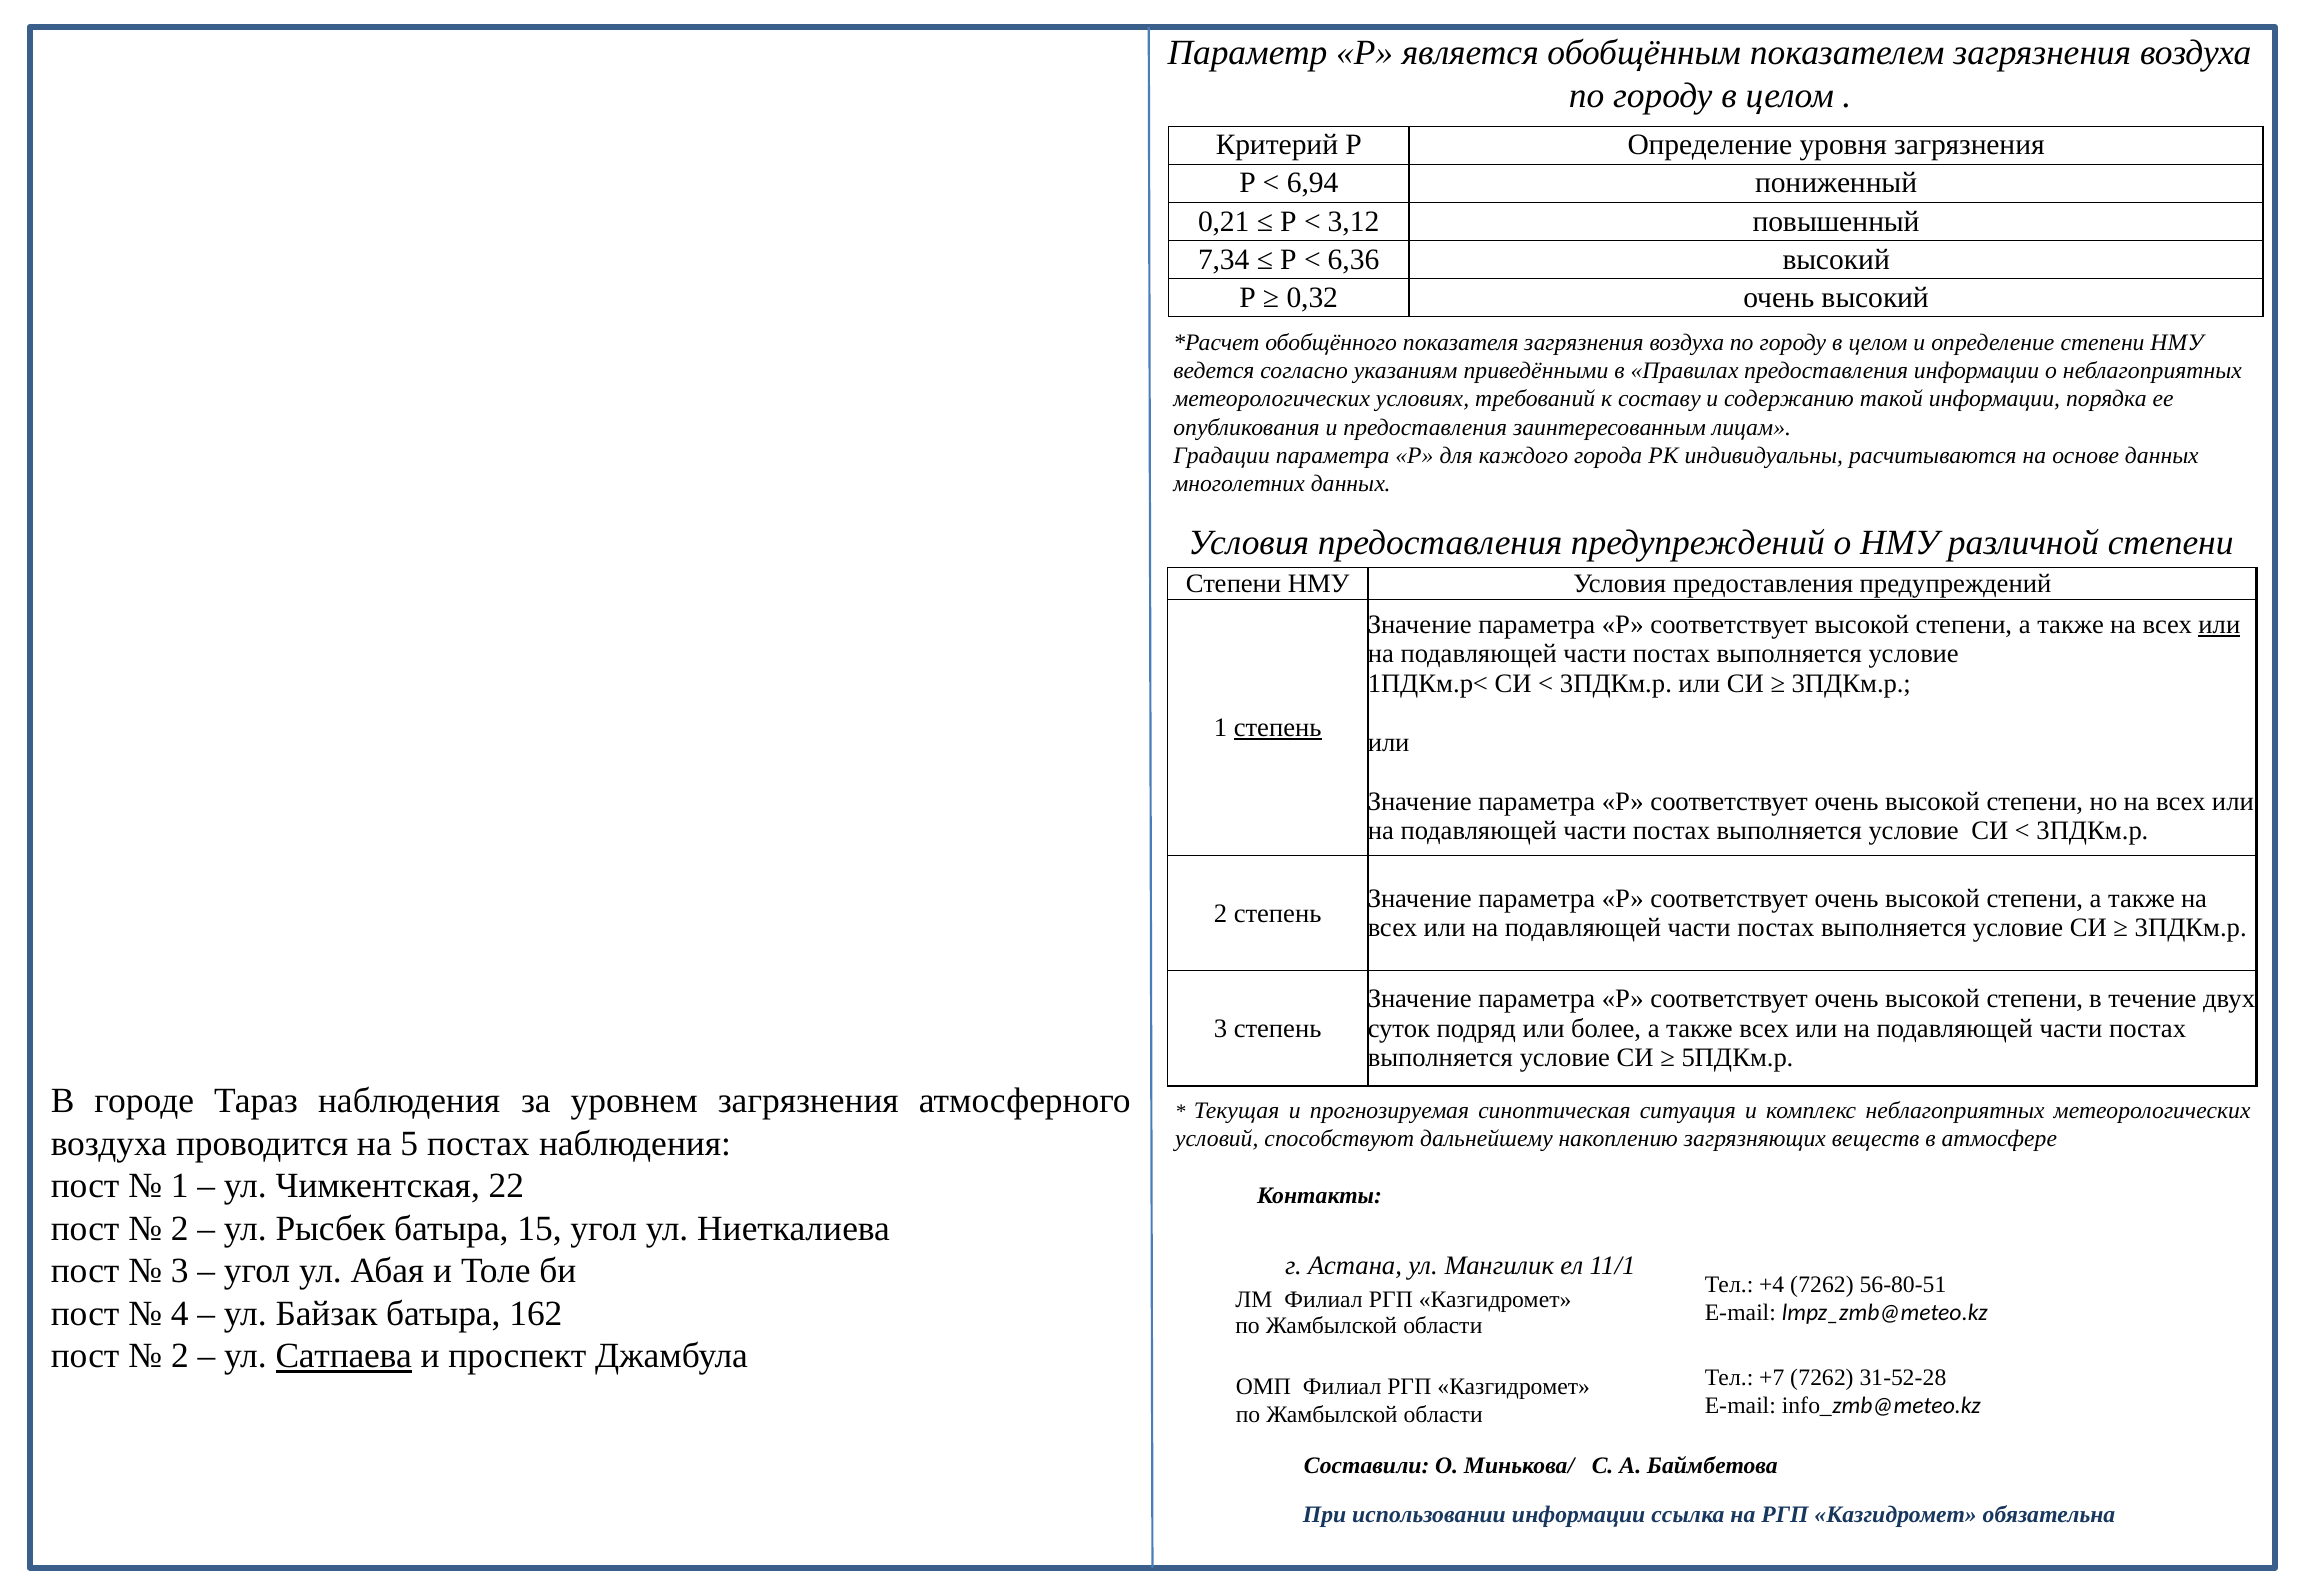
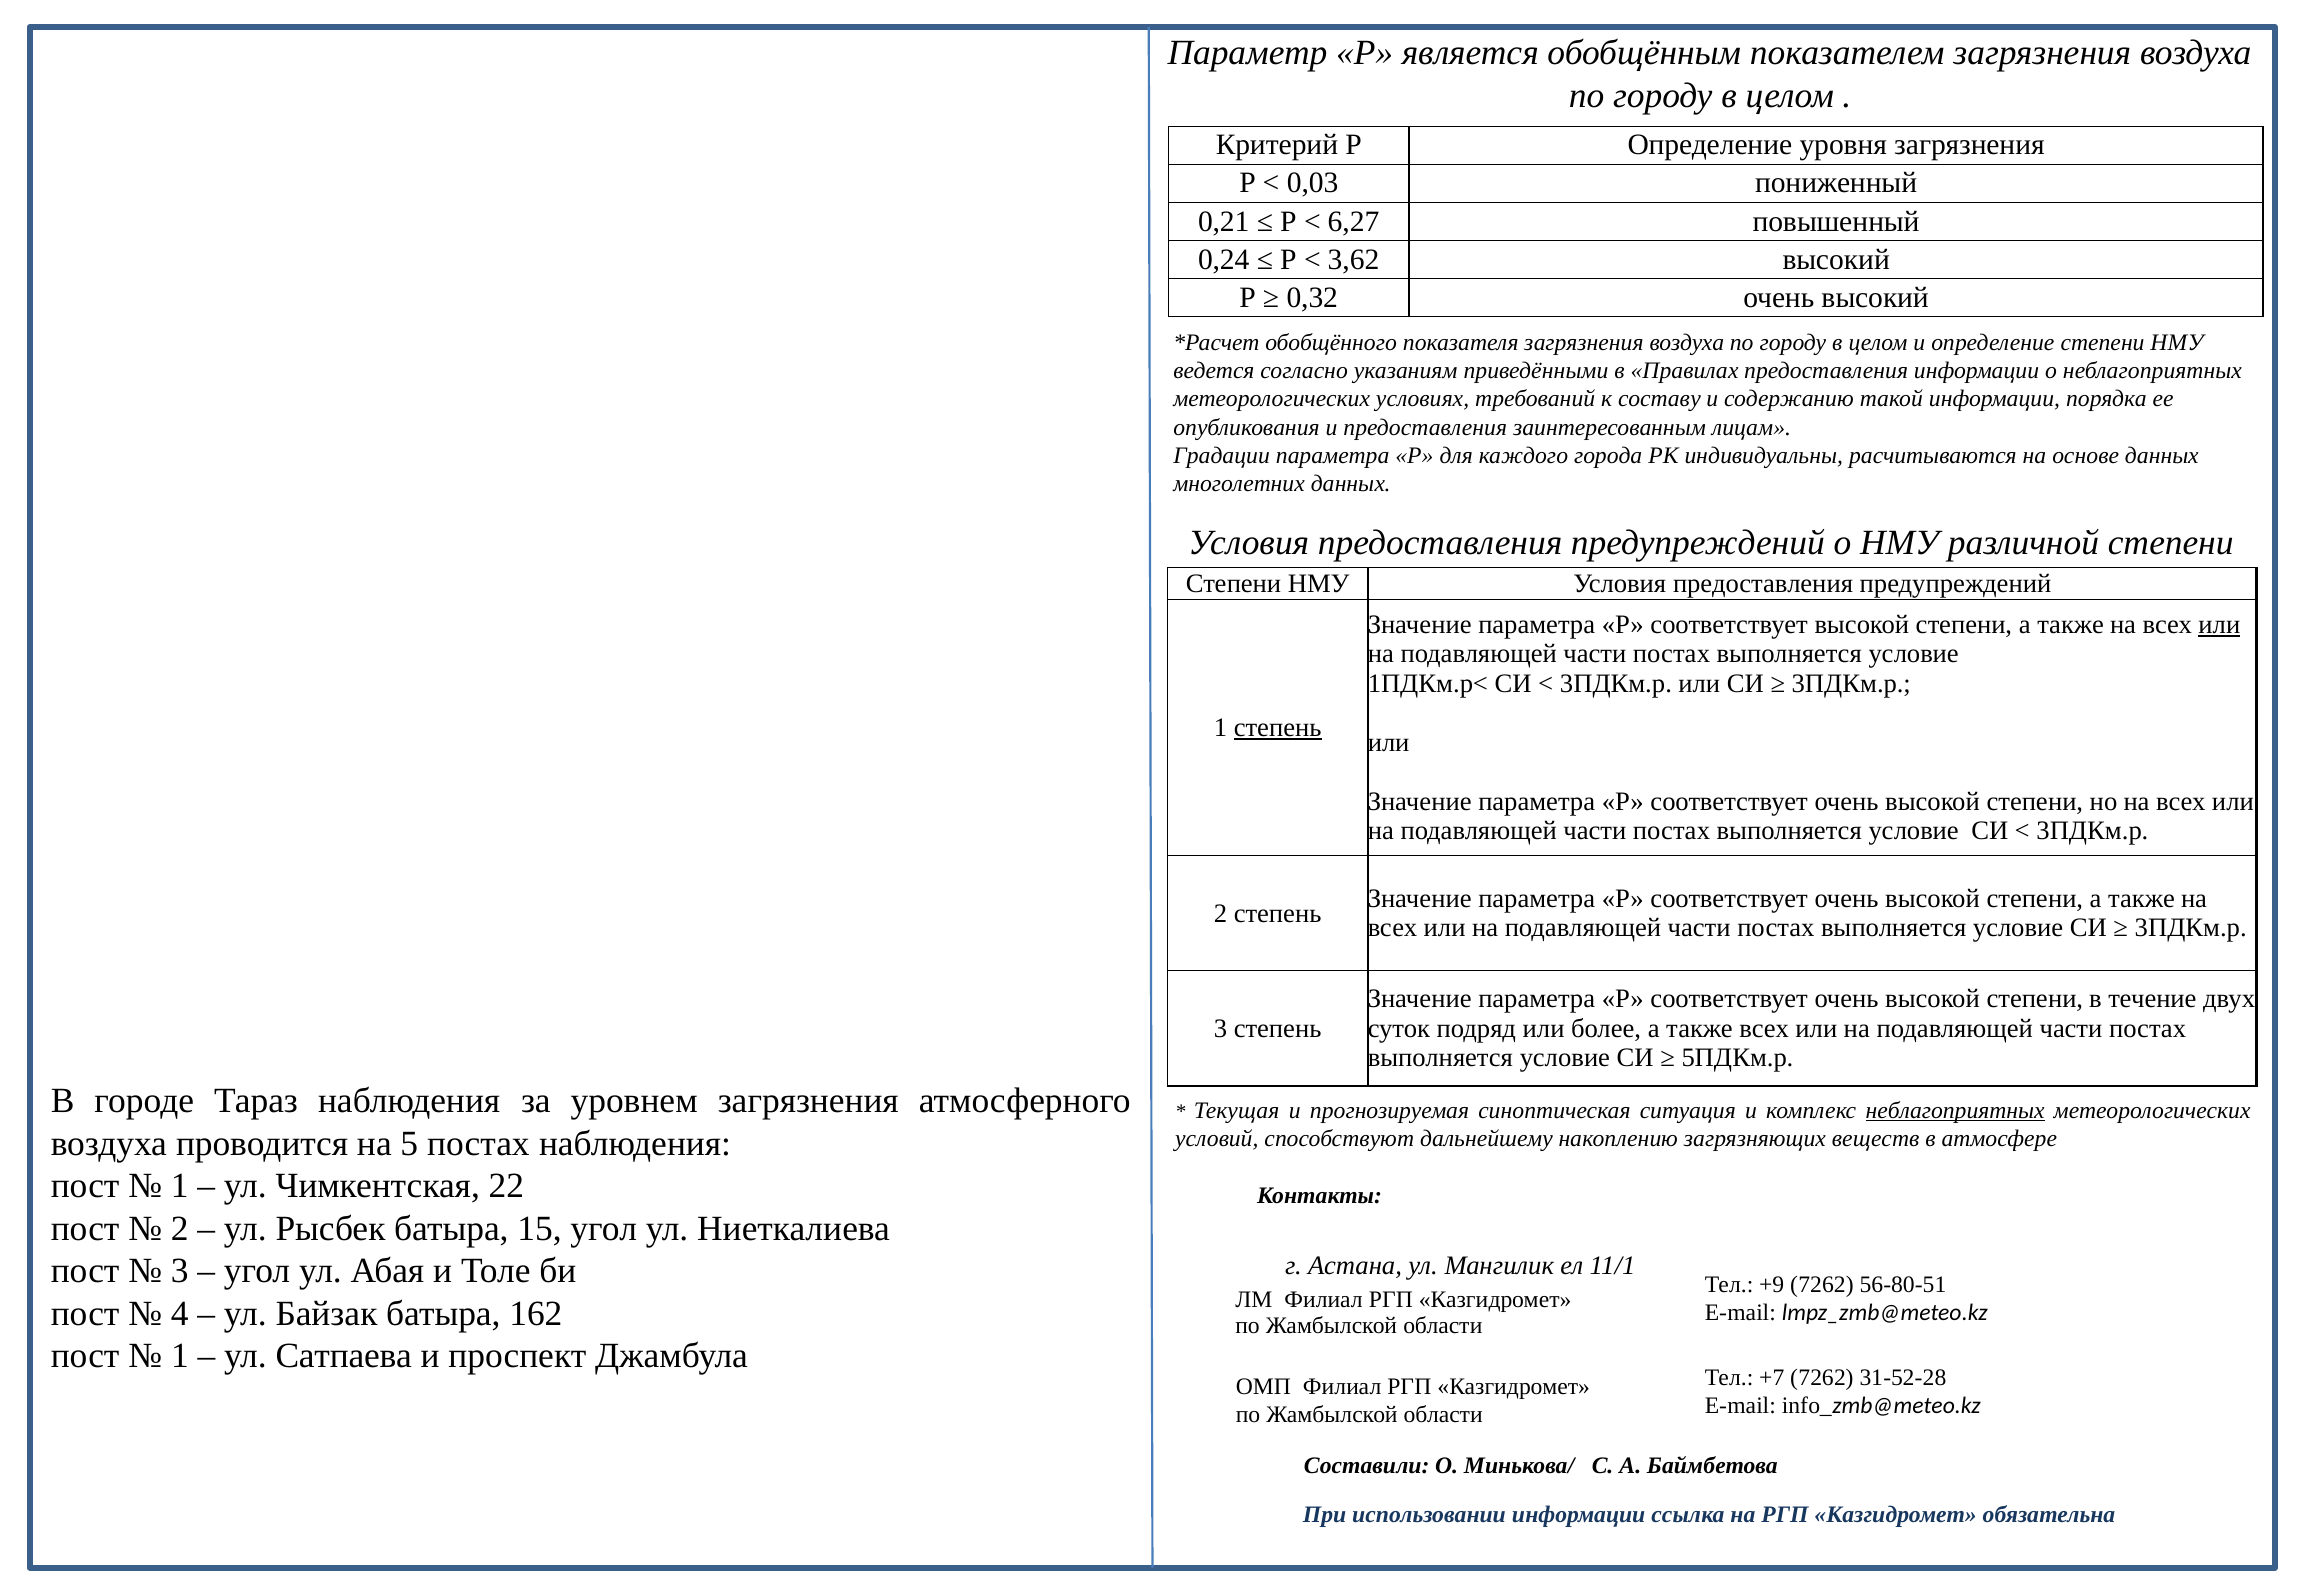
6,94: 6,94 -> 0,03
3,12: 3,12 -> 6,27
7,34: 7,34 -> 0,24
6,36: 6,36 -> 3,62
неблагоприятных at (1955, 1111) underline: none -> present
+4: +4 -> +9
2 at (180, 1357): 2 -> 1
Сатпаева underline: present -> none
